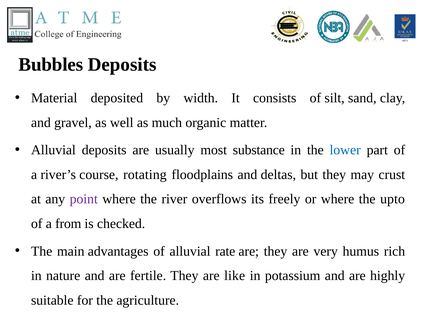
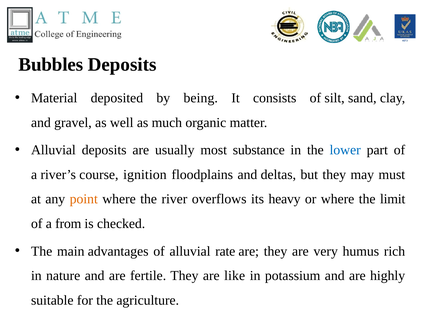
width: width -> being
rotating: rotating -> ignition
crust: crust -> must
point colour: purple -> orange
freely: freely -> heavy
upto: upto -> limit
